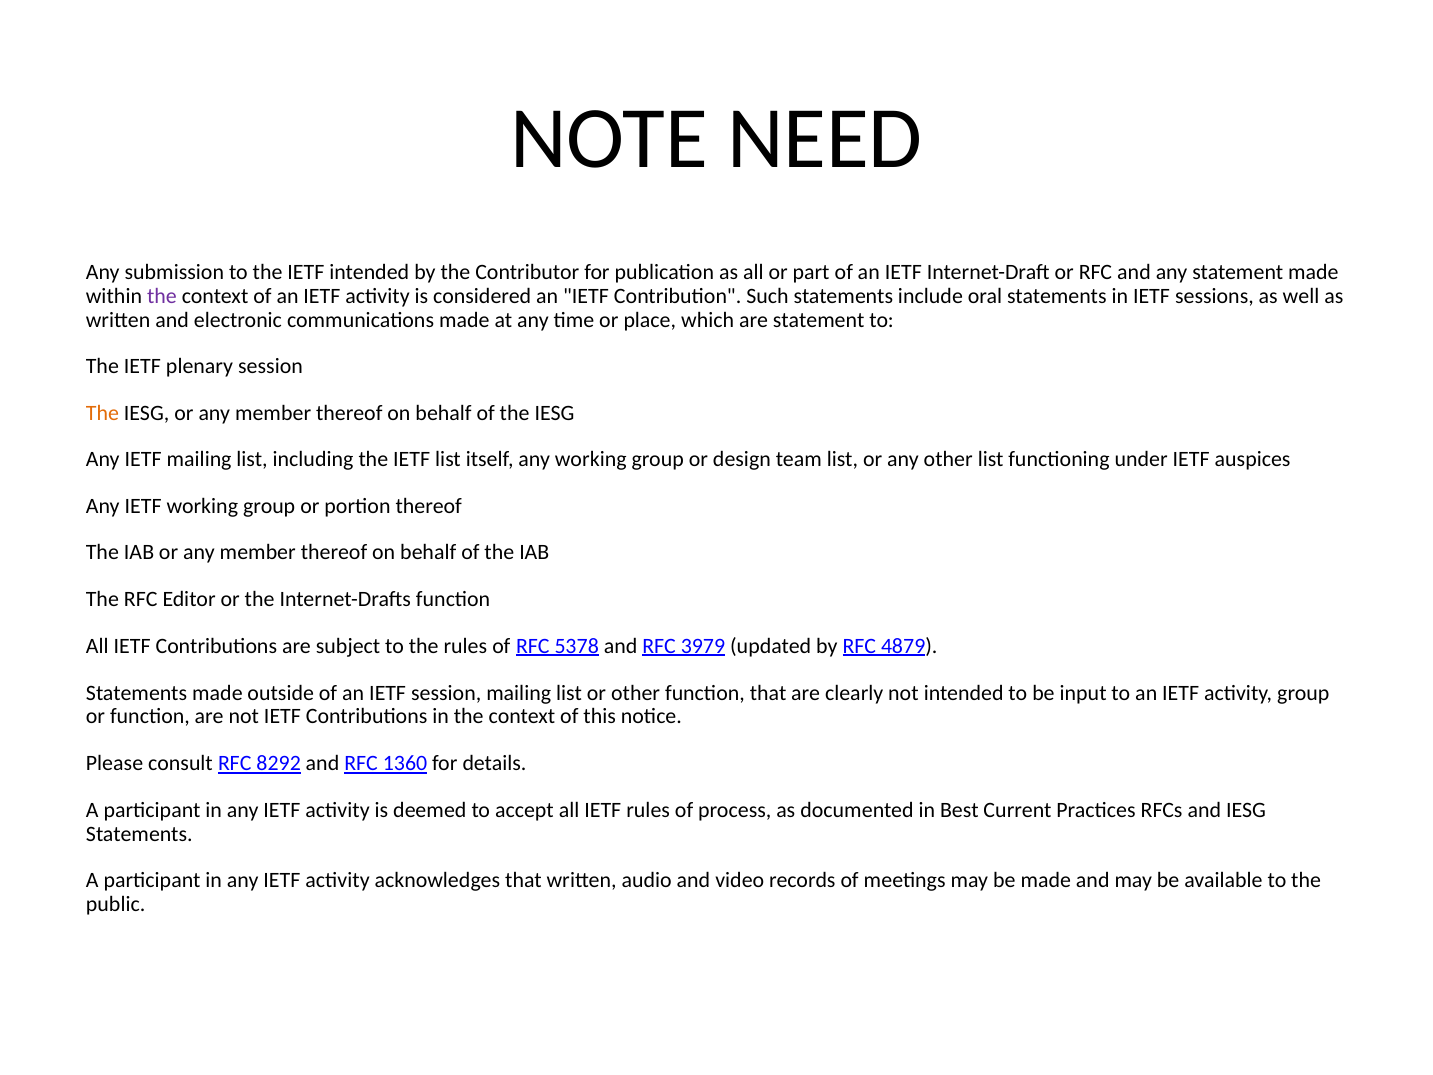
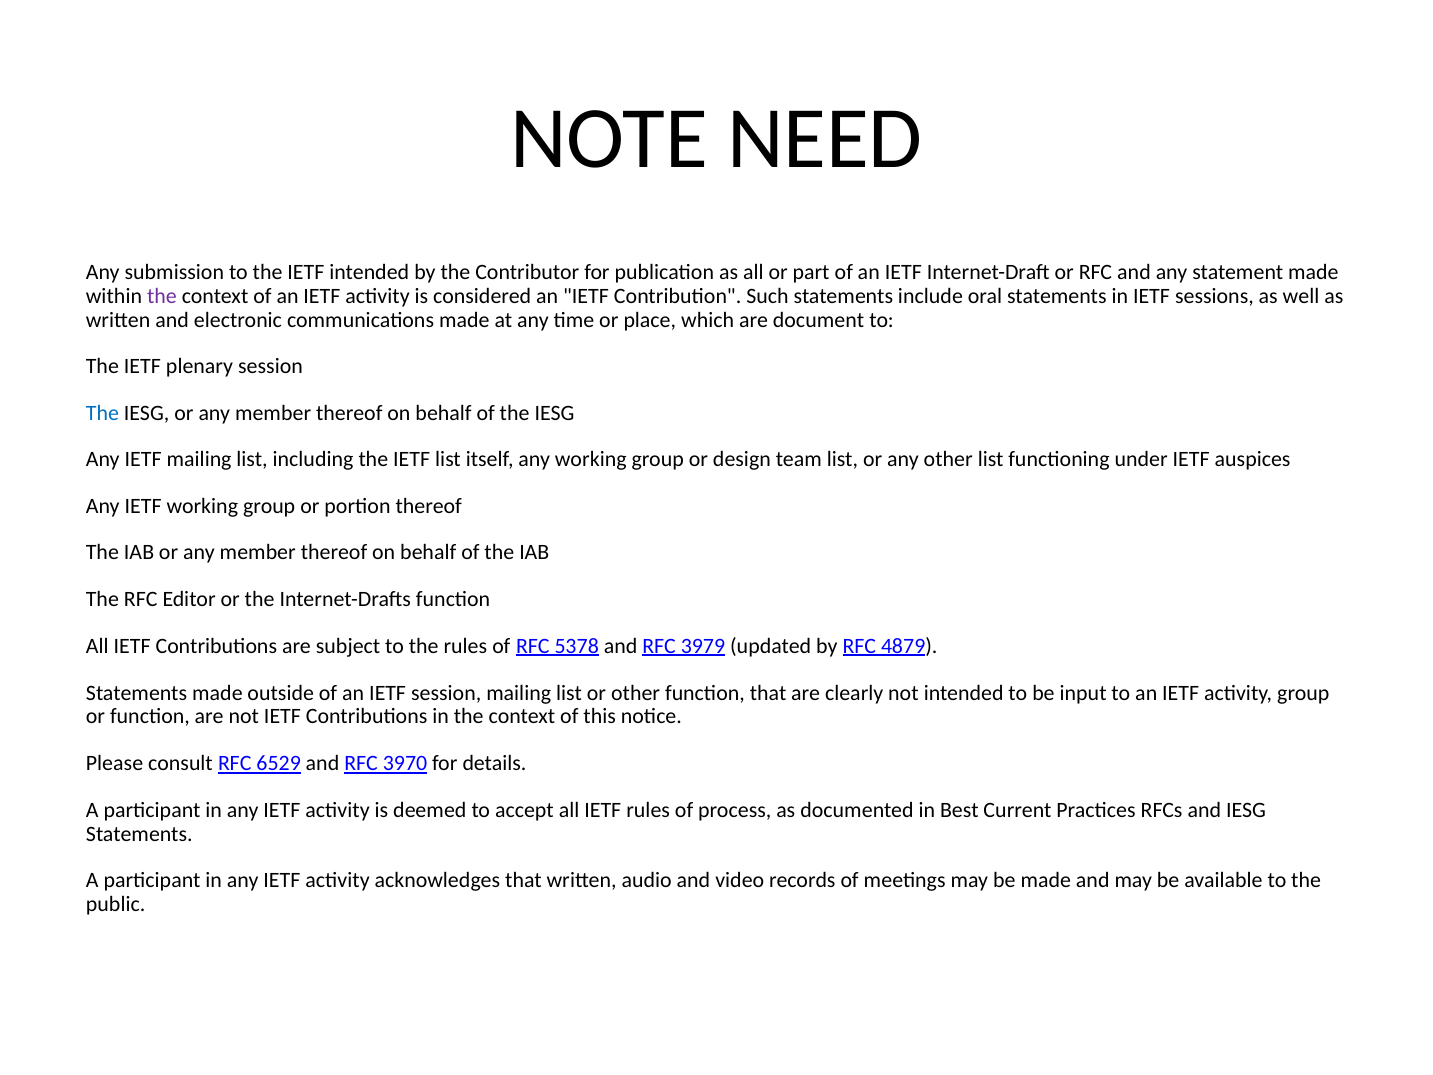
are statement: statement -> document
The at (103, 413) colour: orange -> blue
8292: 8292 -> 6529
1360: 1360 -> 3970
